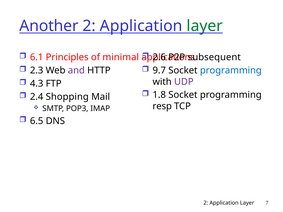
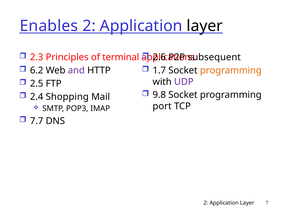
Another: Another -> Enables
layer at (205, 26) colour: green -> black
6.1: 6.1 -> 2.3
minimal: minimal -> terminal
2.3: 2.3 -> 6.2
9.7: 9.7 -> 1.7
programming at (231, 70) colour: blue -> orange
4.3: 4.3 -> 2.5
1.8: 1.8 -> 9.8
resp: resp -> port
6.5: 6.5 -> 7.7
